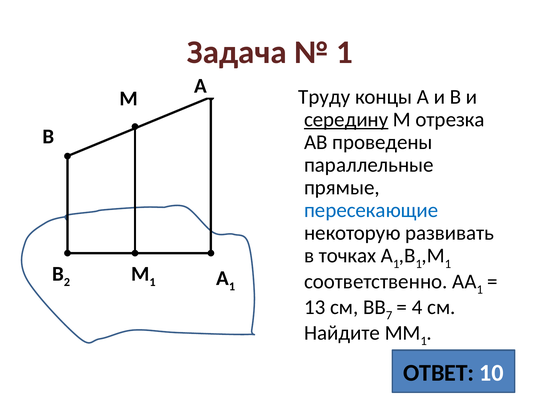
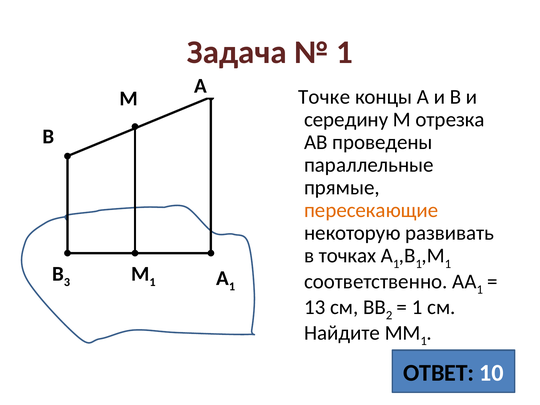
Труду: Труду -> Точке
середину underline: present -> none
пересекающие colour: blue -> orange
2: 2 -> 3
7: 7 -> 2
4 at (417, 307): 4 -> 1
